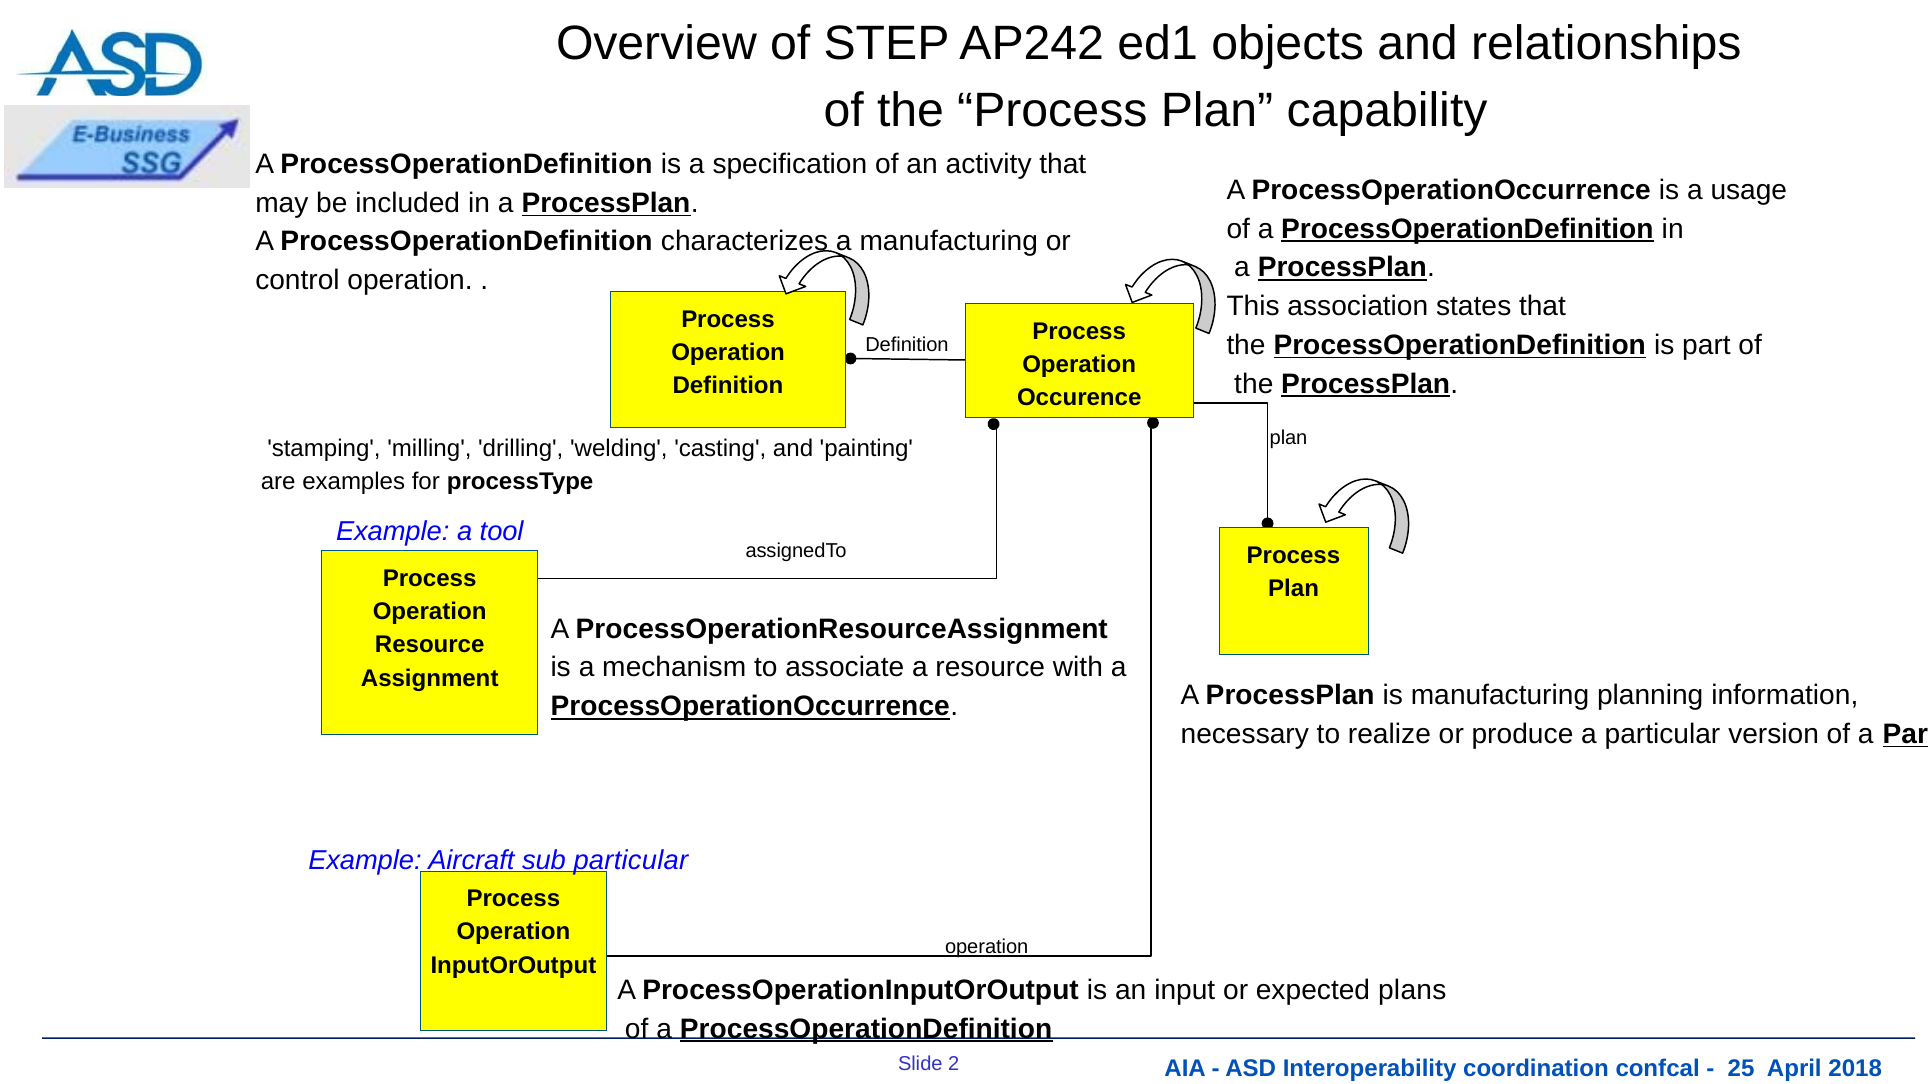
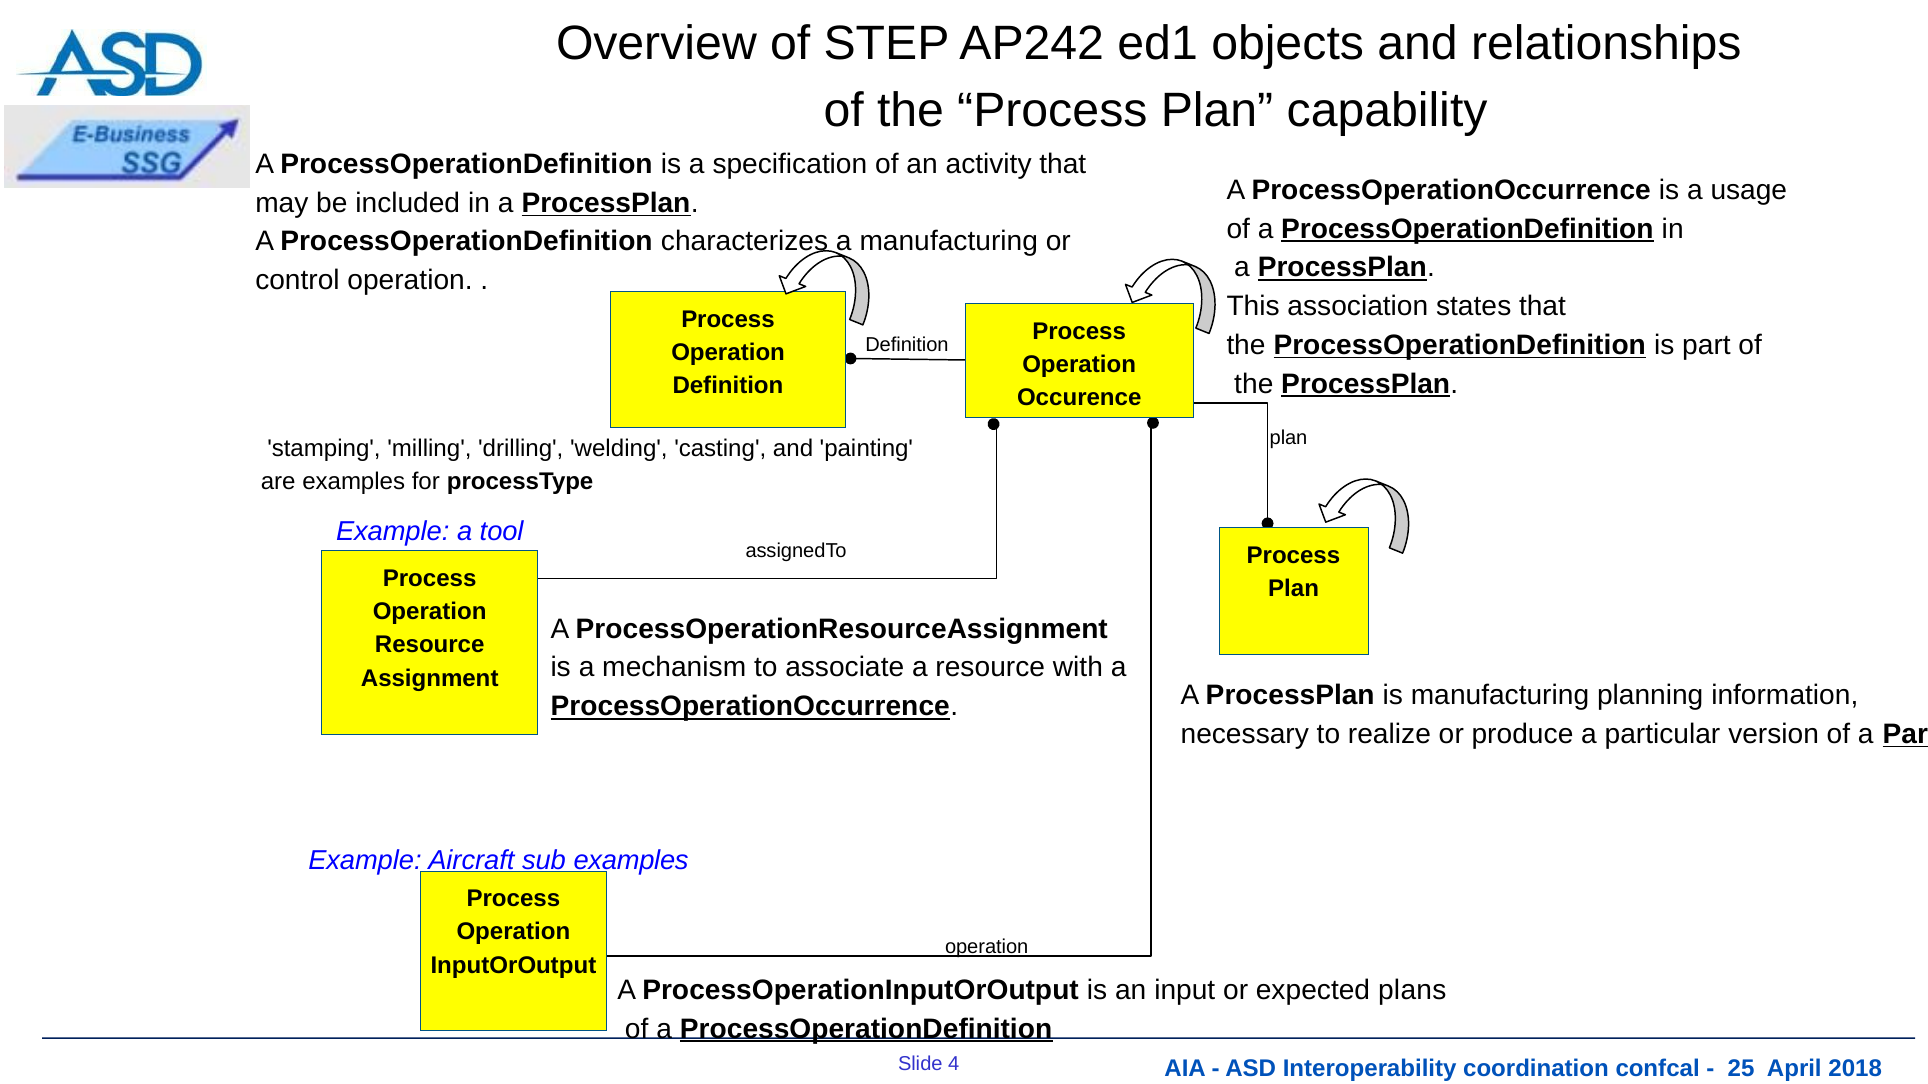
sub particular: particular -> examples
2: 2 -> 4
